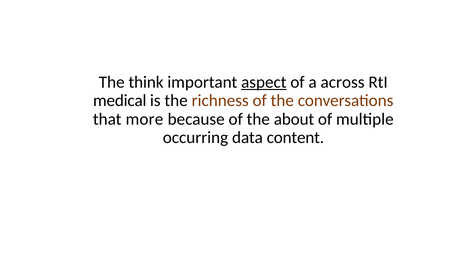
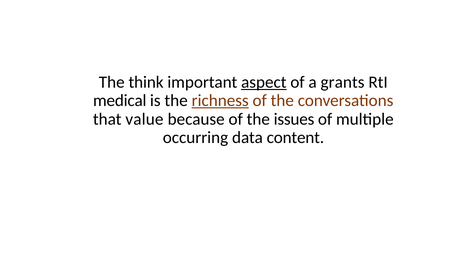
across: across -> grants
richness underline: none -> present
more: more -> value
about: about -> issues
